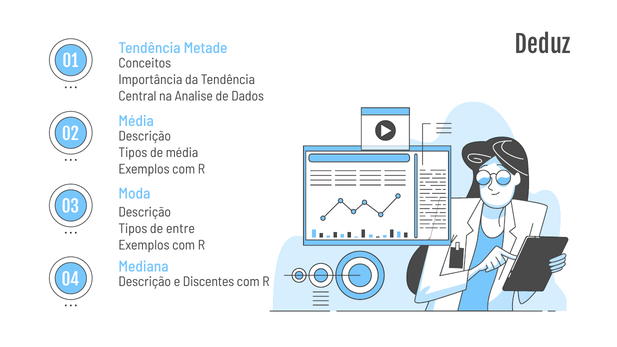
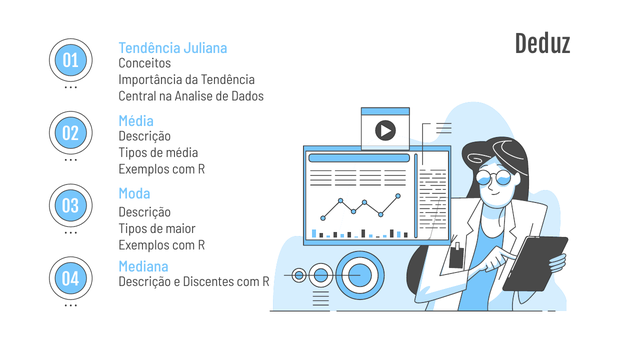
Metade: Metade -> Juliana
entre: entre -> maior
